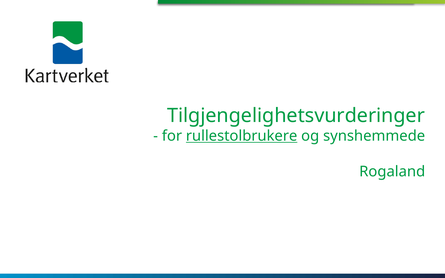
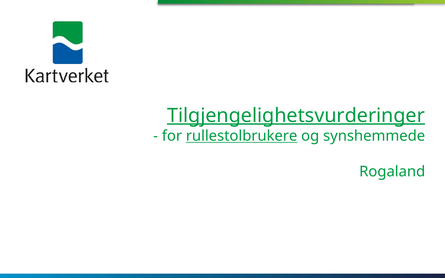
Tilgjengelighetsvurderinger underline: none -> present
